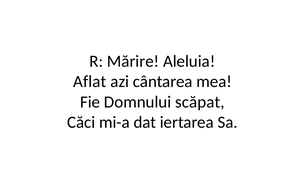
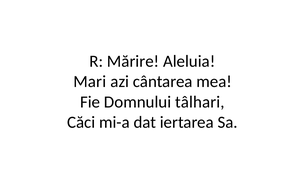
Aflat: Aflat -> Mari
scăpat: scăpat -> tâlhari
